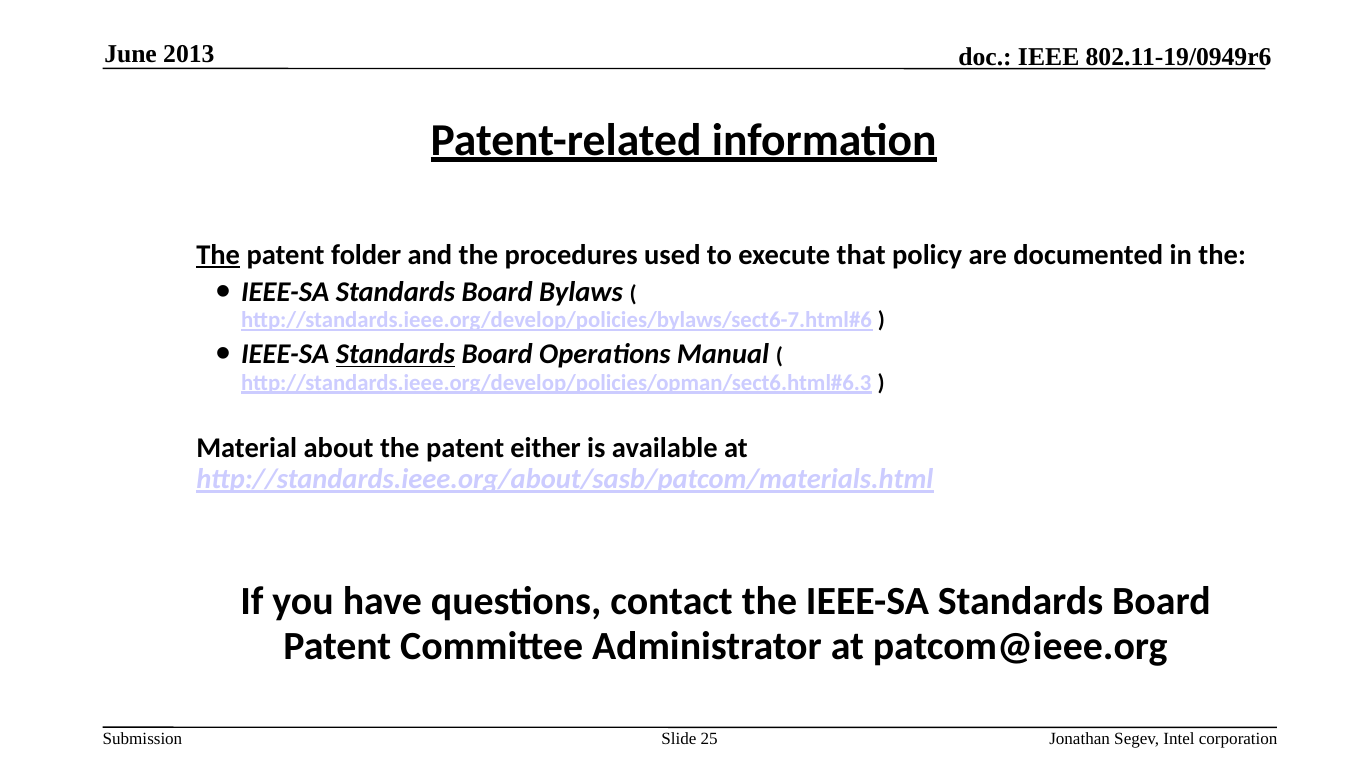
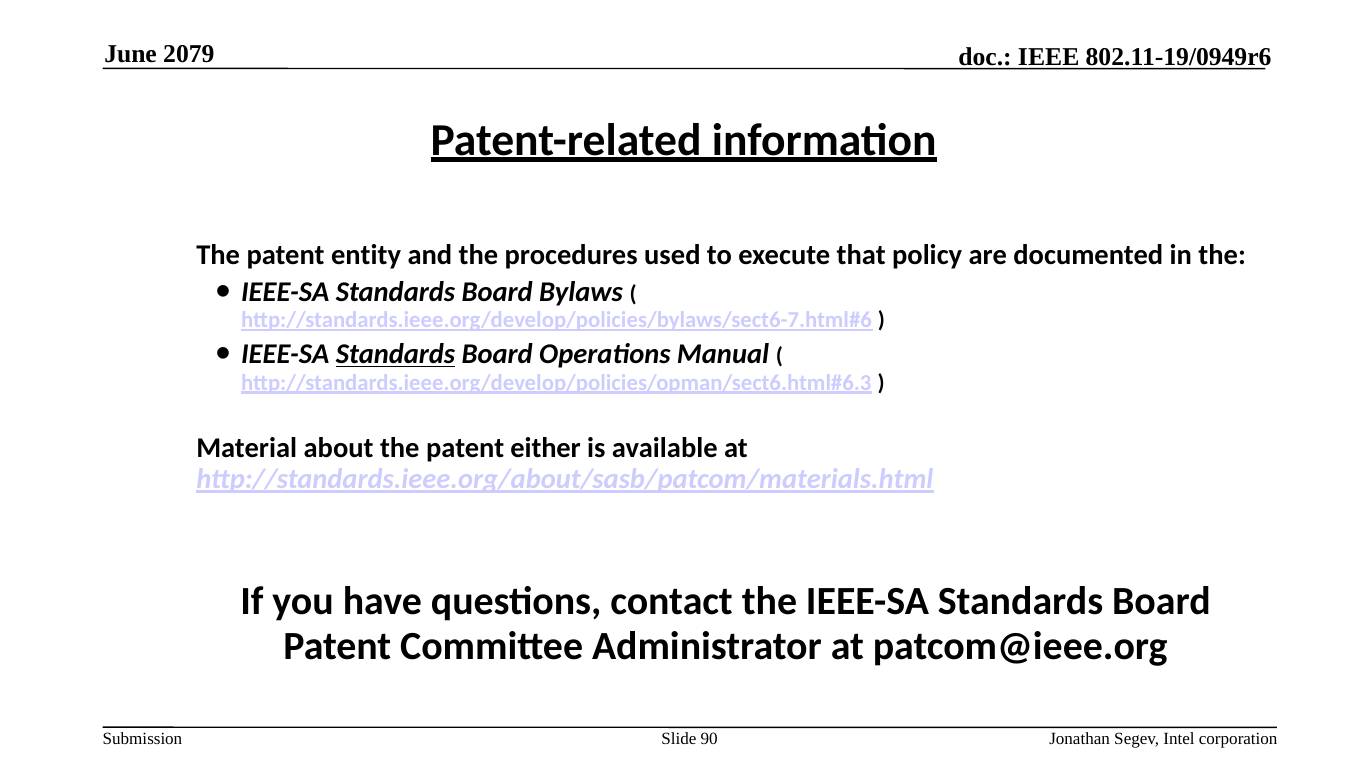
2013: 2013 -> 2079
The at (218, 255) underline: present -> none
folder: folder -> entity
25: 25 -> 90
